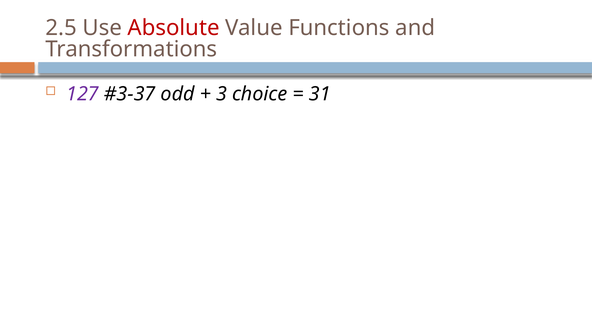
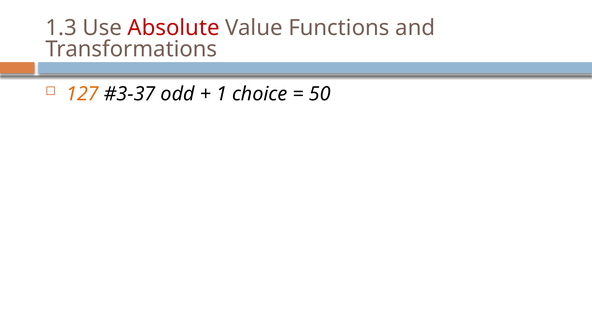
2.5: 2.5 -> 1.3
127 colour: purple -> orange
3: 3 -> 1
31: 31 -> 50
